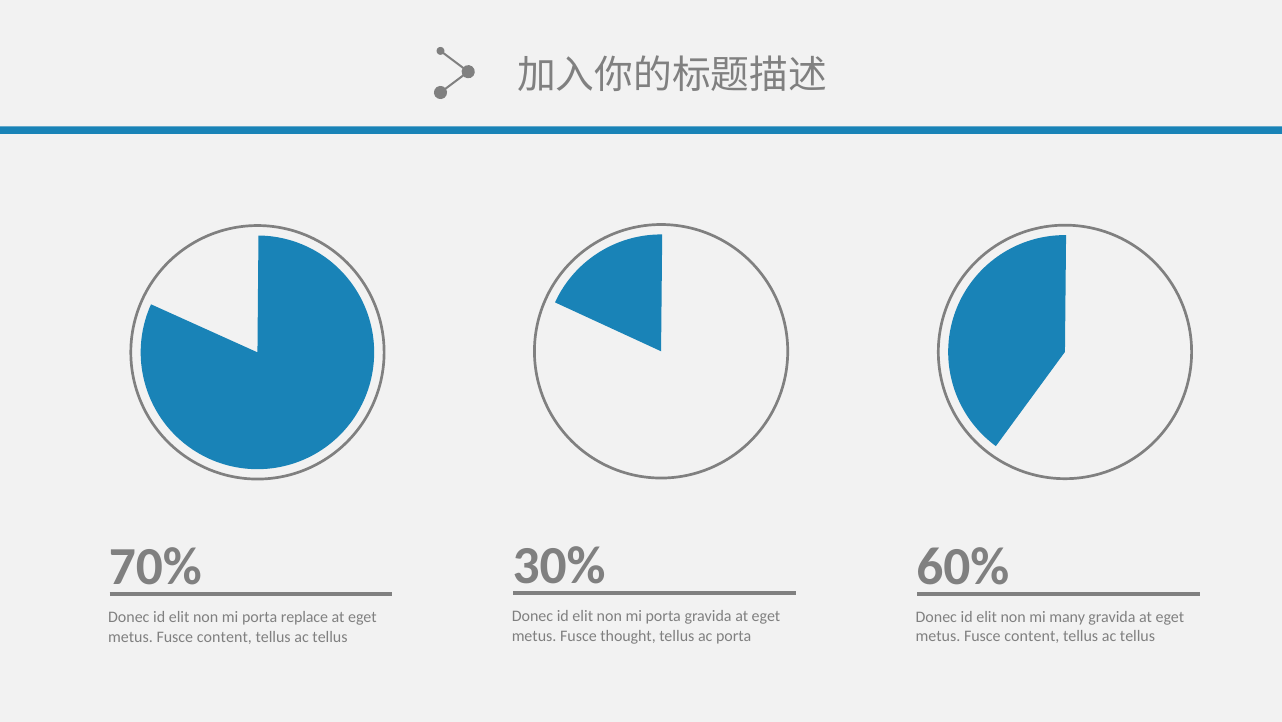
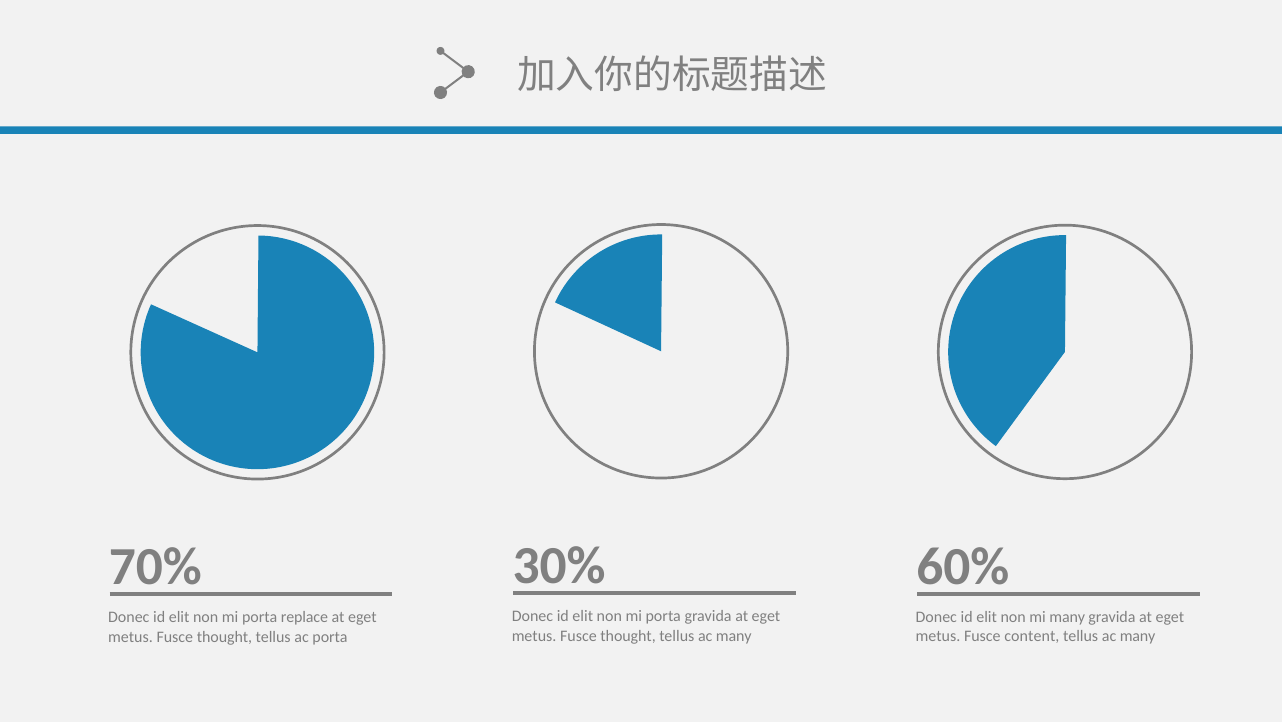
porta at (734, 635): porta -> many
tellus at (1138, 636): tellus -> many
content at (224, 636): content -> thought
tellus at (330, 636): tellus -> porta
